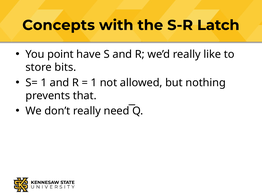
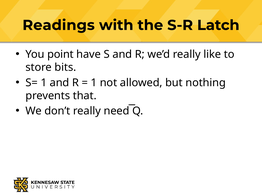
Concepts: Concepts -> Readings
